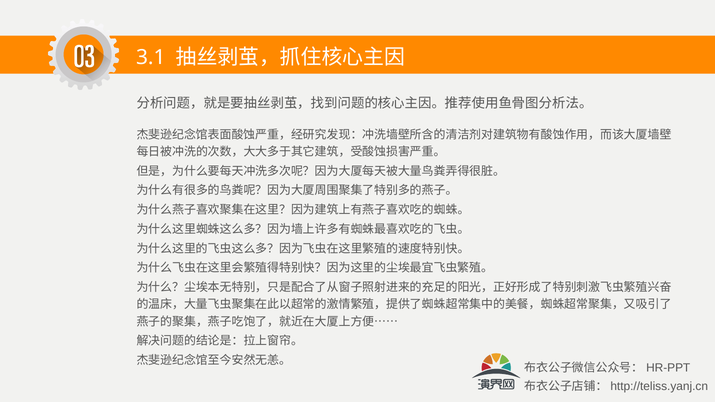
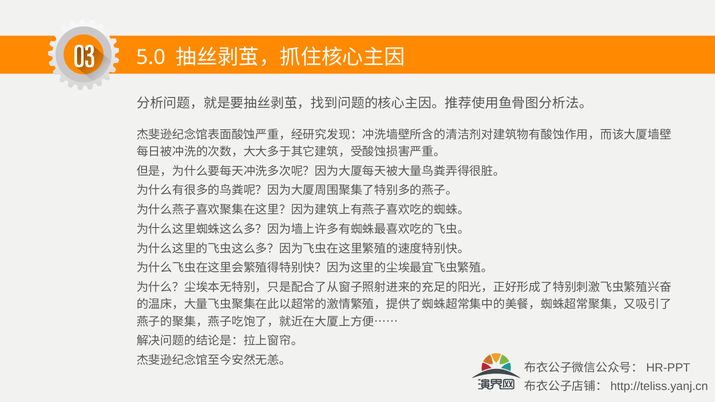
3.1: 3.1 -> 5.0
